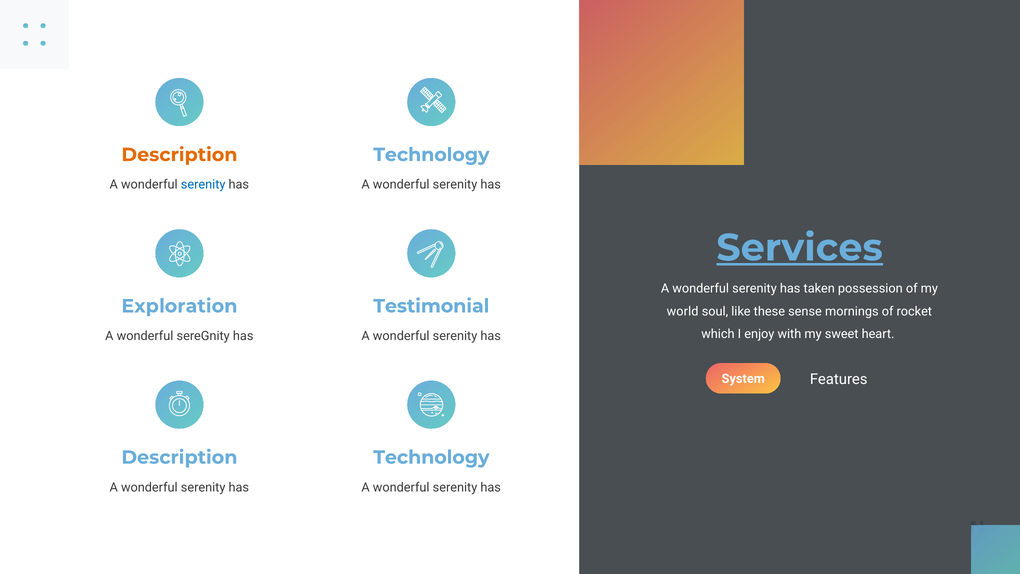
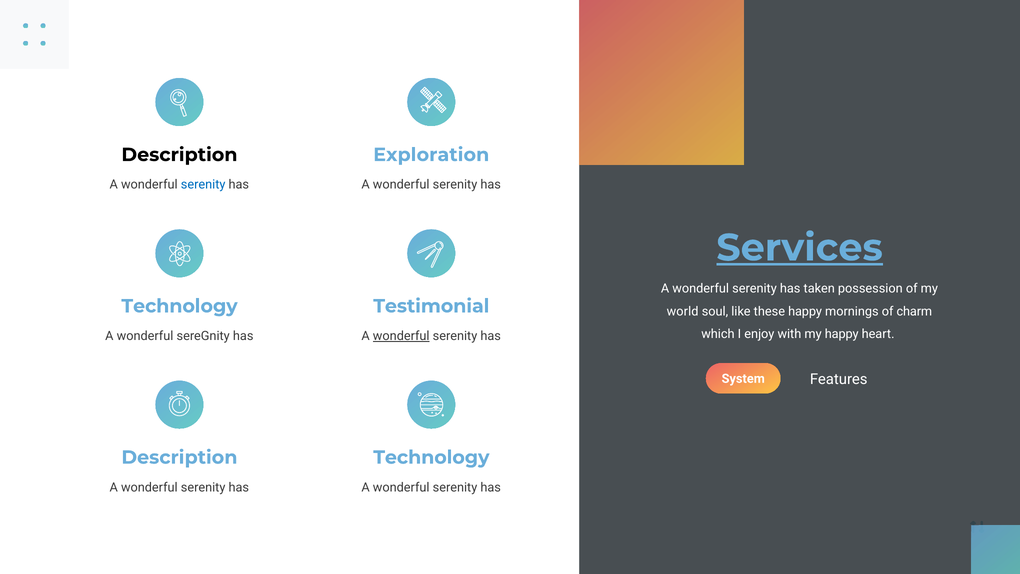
Description at (179, 155) colour: orange -> black
Technology at (431, 155): Technology -> Exploration
Exploration at (179, 306): Exploration -> Technology
these sense: sense -> happy
rocket: rocket -> charm
my sweet: sweet -> happy
wonderful at (401, 336) underline: none -> present
